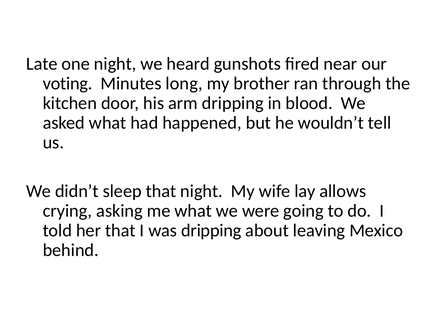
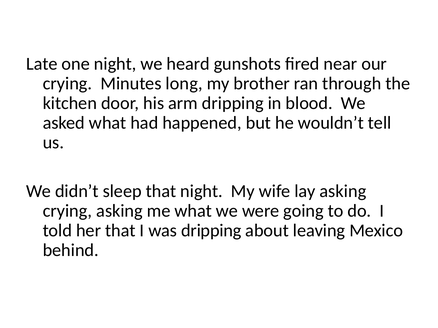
voting at (68, 84): voting -> crying
lay allows: allows -> asking
